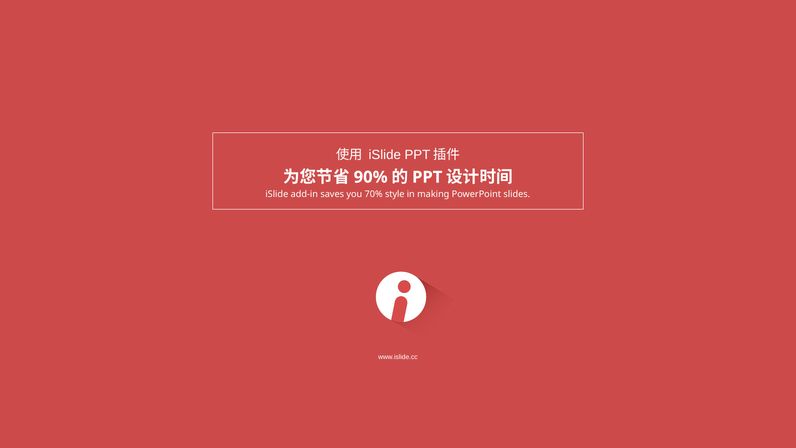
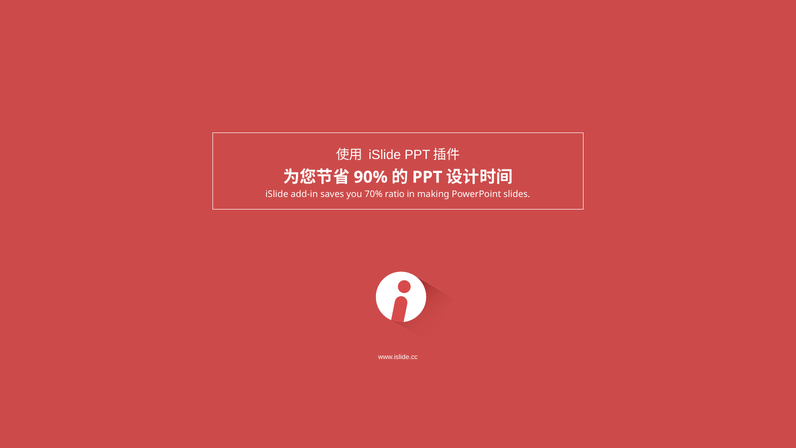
style: style -> ratio
